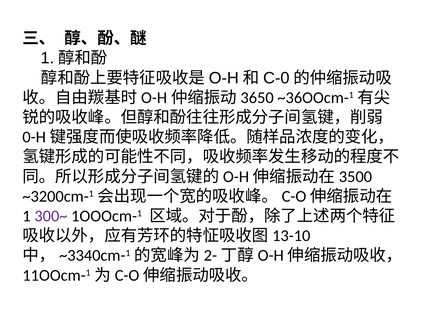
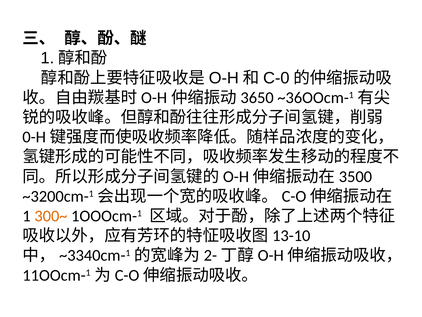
300~ colour: purple -> orange
